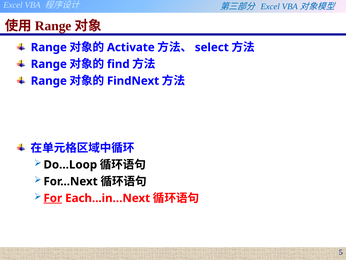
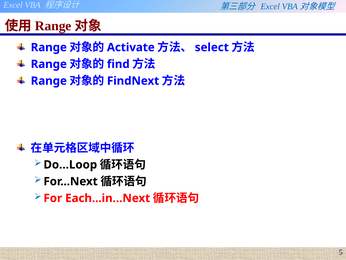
For underline: present -> none
